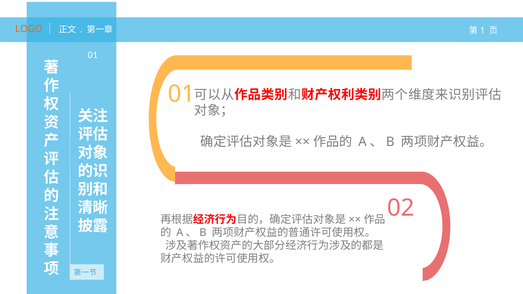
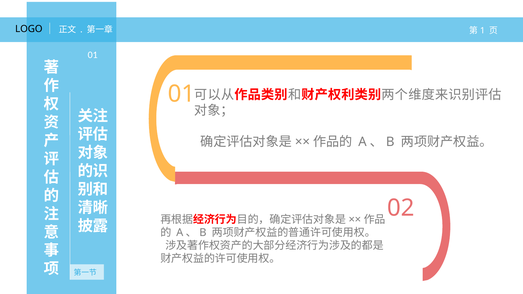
LOGO colour: orange -> black
